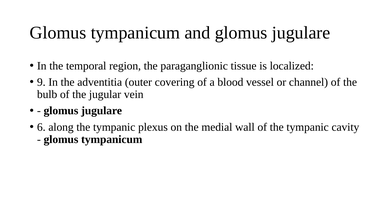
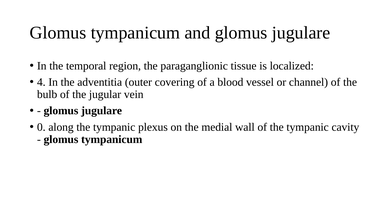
9: 9 -> 4
6: 6 -> 0
